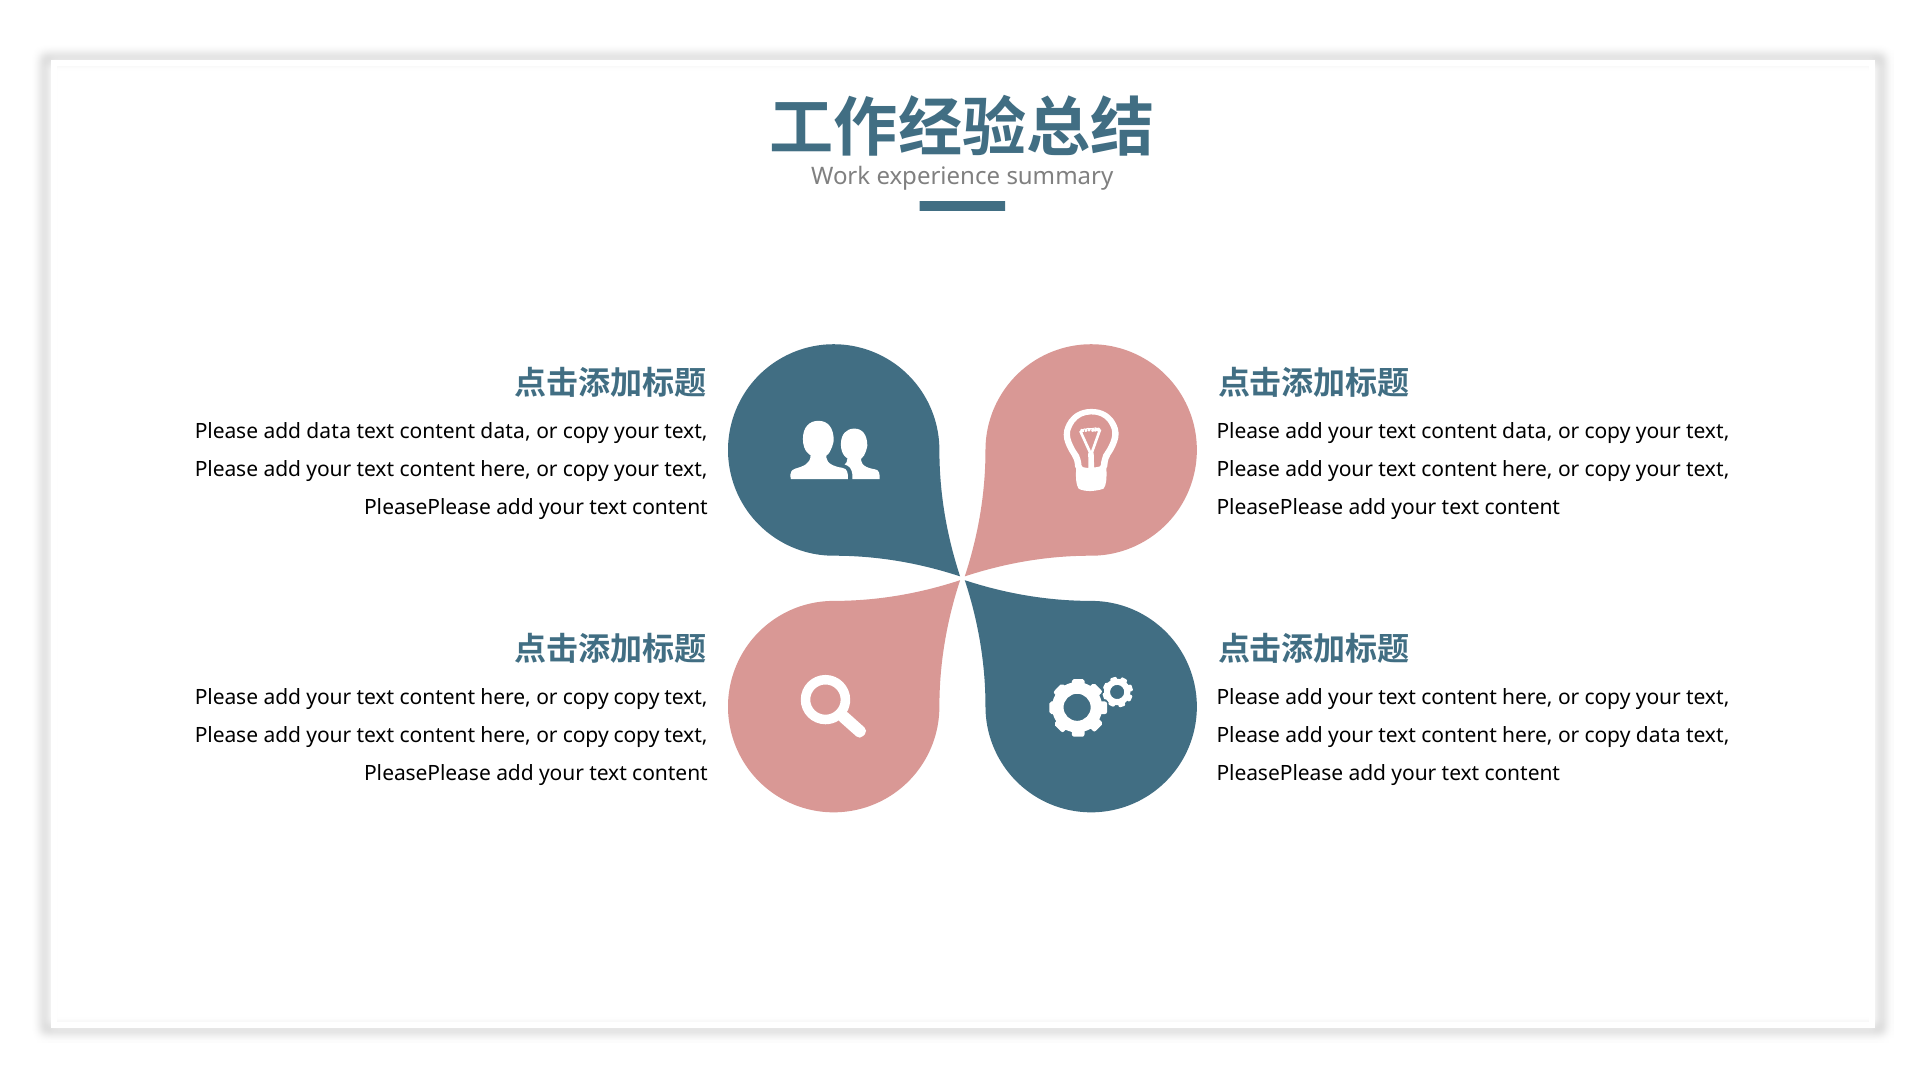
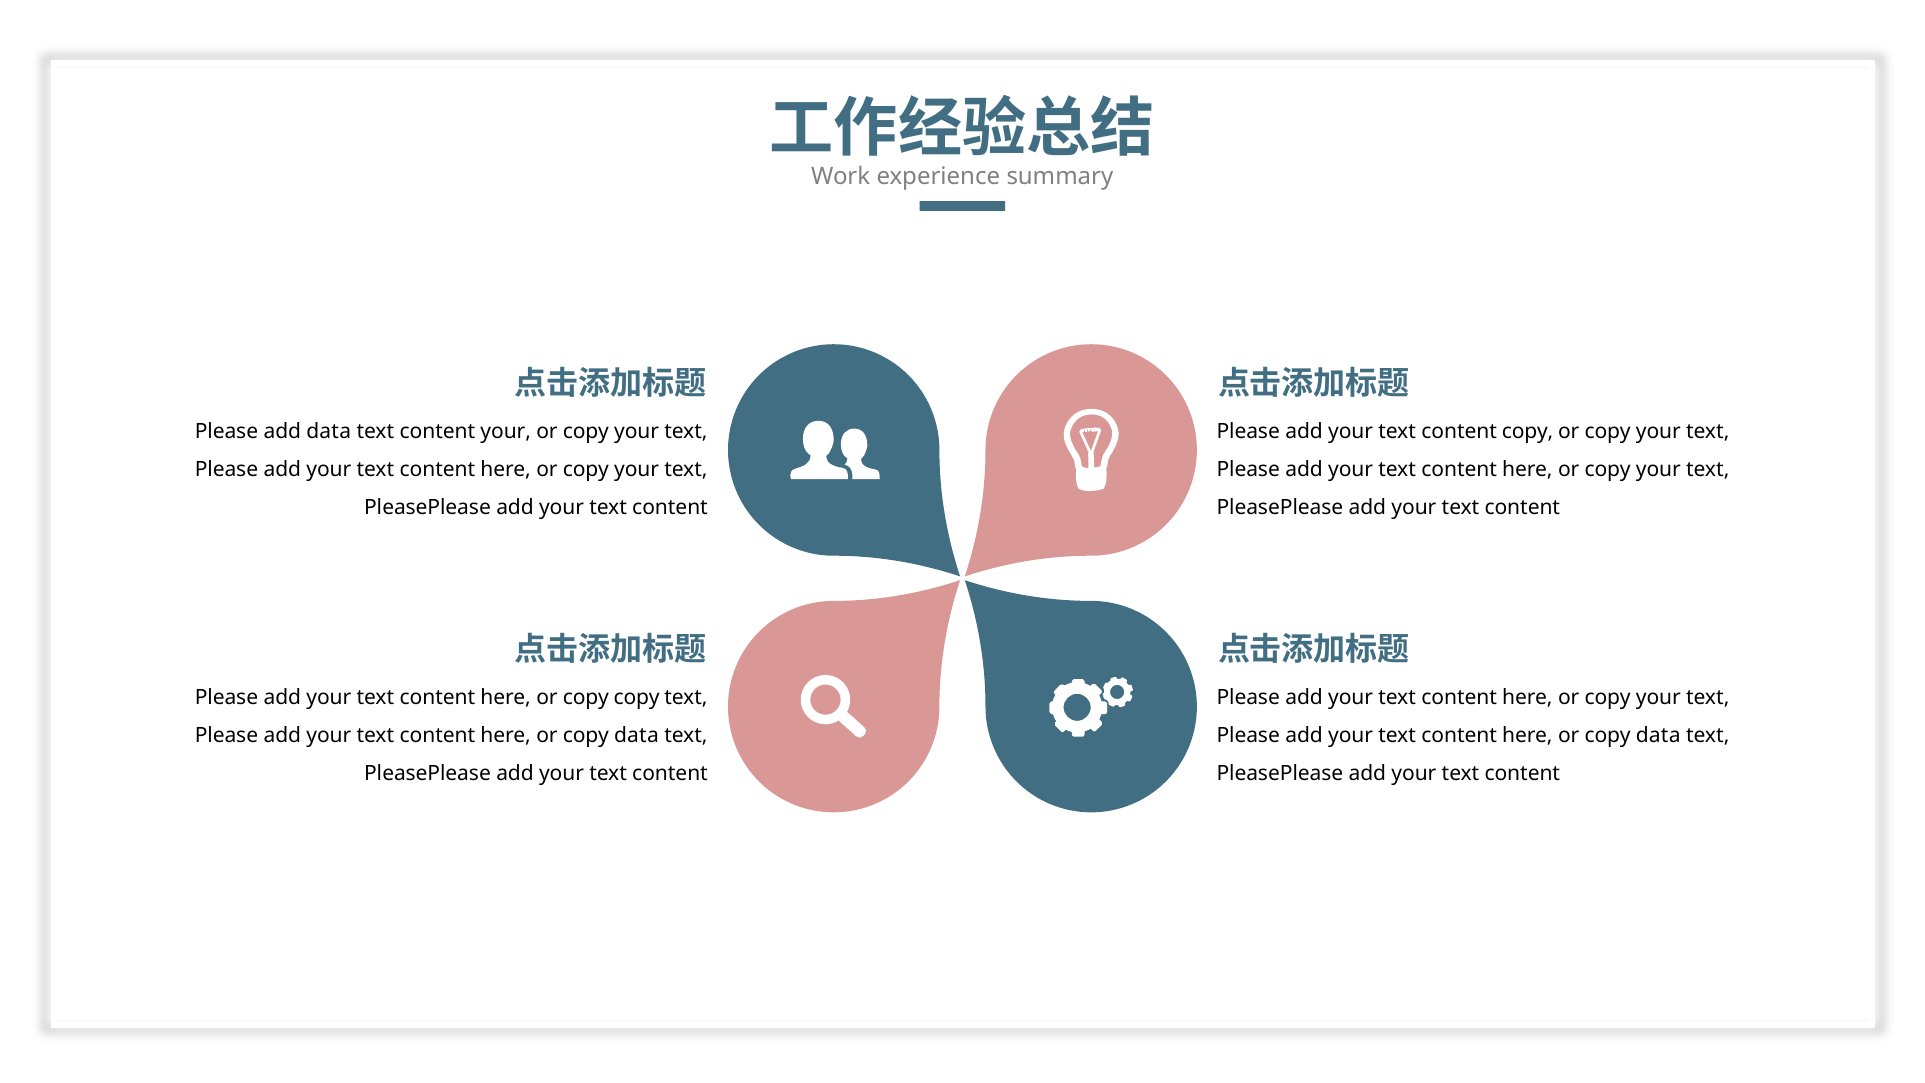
data at (506, 431): data -> your
your text content data: data -> copy
copy at (637, 735): copy -> data
